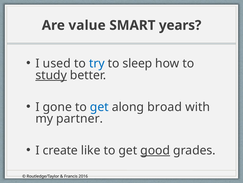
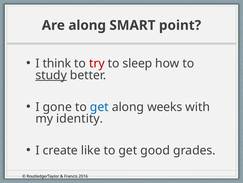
Are value: value -> along
years: years -> point
used: used -> think
try colour: blue -> red
broad: broad -> weeks
partner: partner -> identity
good underline: present -> none
